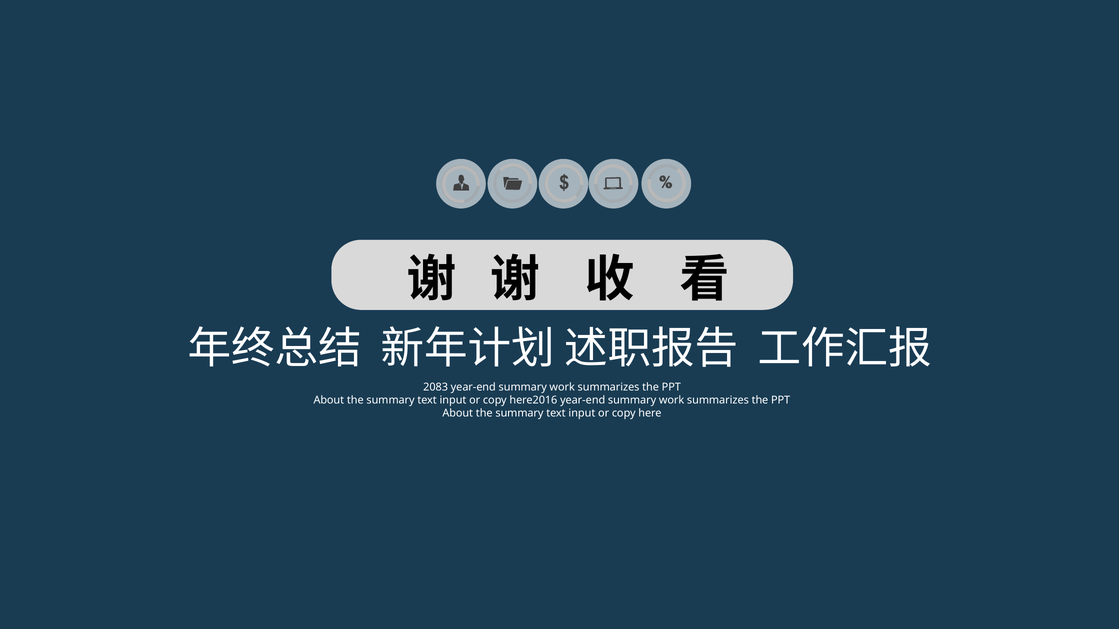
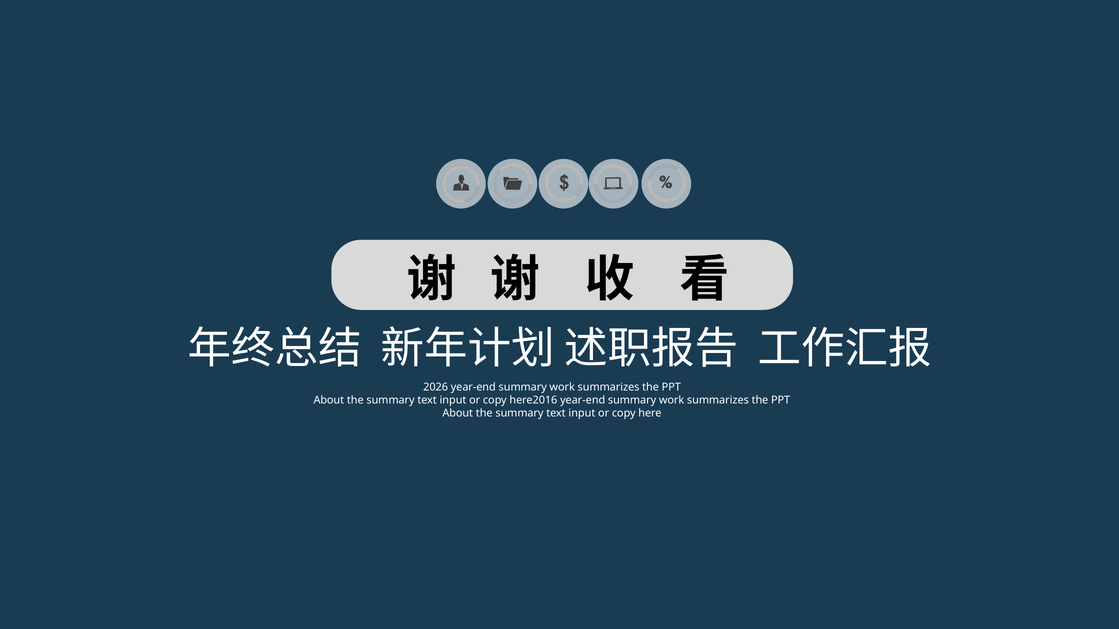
2083: 2083 -> 2026
